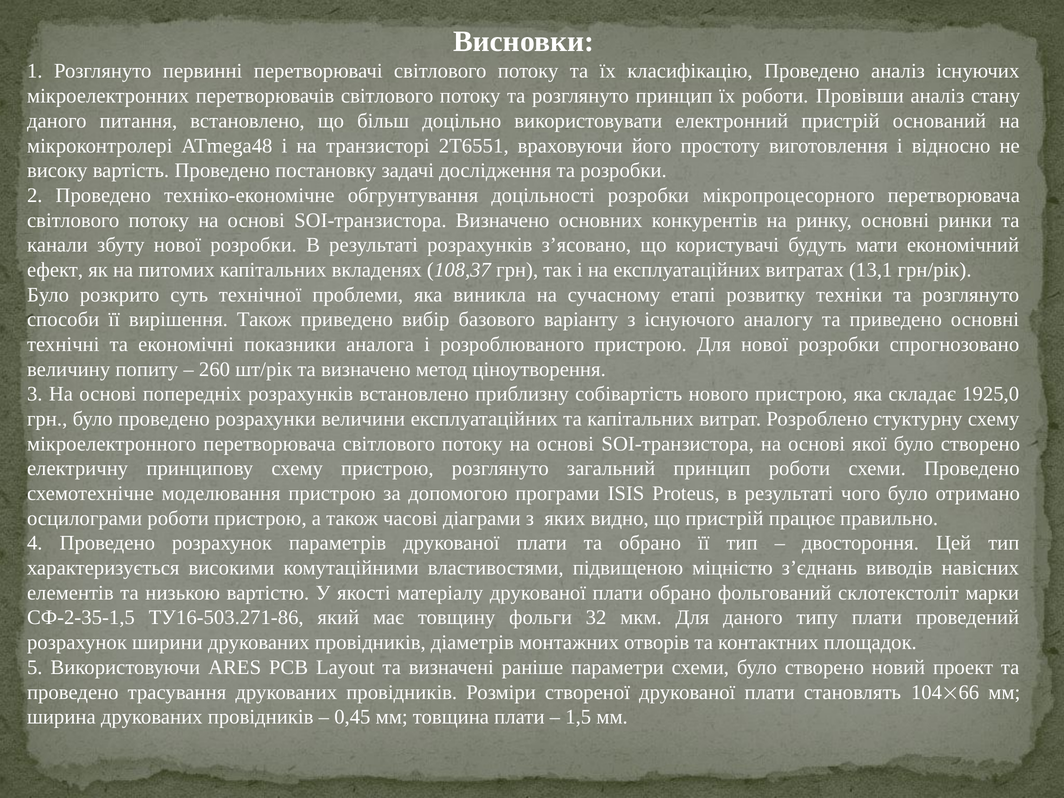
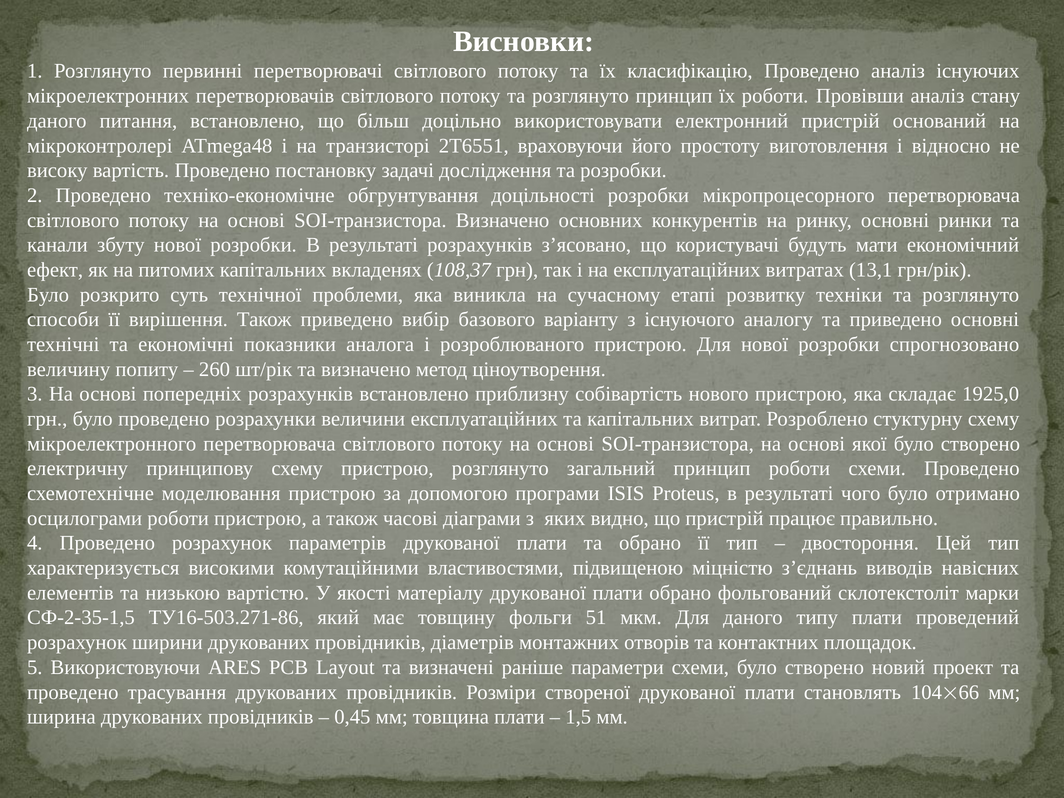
32: 32 -> 51
